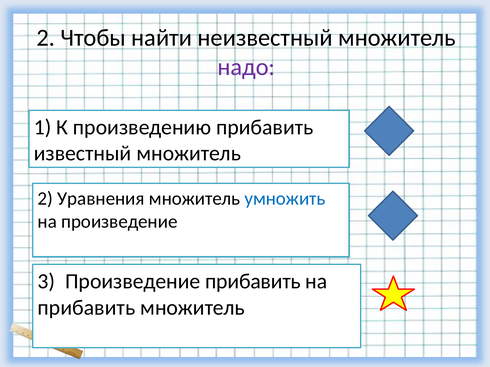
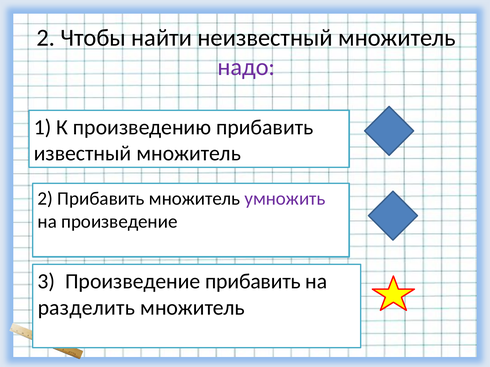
2 Уравнения: Уравнения -> Прибавить
умножить colour: blue -> purple
прибавить at (86, 308): прибавить -> разделить
